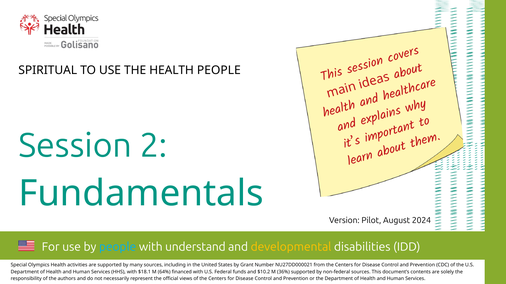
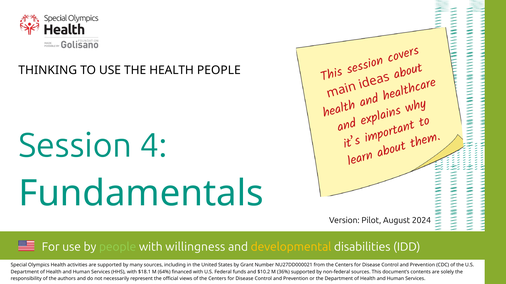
SPIRITUAL: SPIRITUAL -> THINKING
2: 2 -> 4
people at (118, 247) colour: light blue -> light green
understand: understand -> willingness
